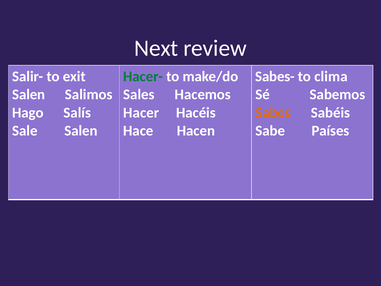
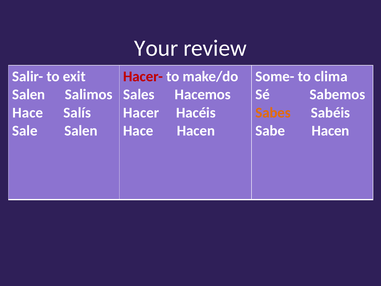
Next: Next -> Your
Hacer- colour: green -> red
Sabes-: Sabes- -> Some-
Hago at (28, 113): Hago -> Hace
Sabe Países: Países -> Hacen
